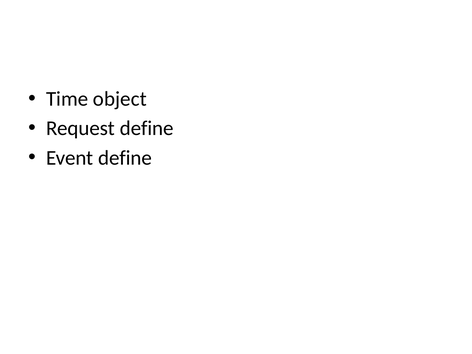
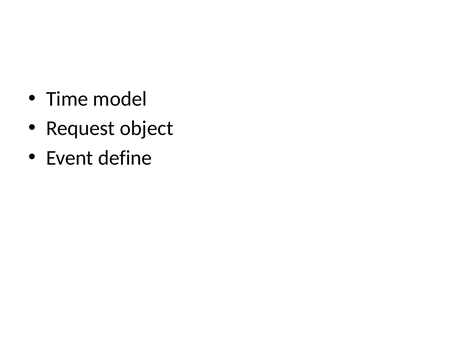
object: object -> model
Request define: define -> object
